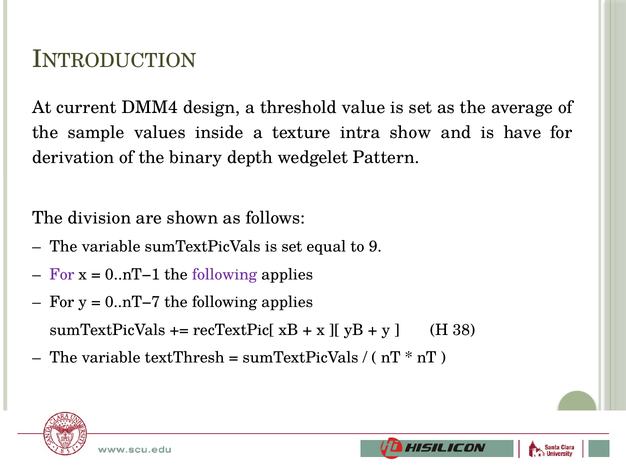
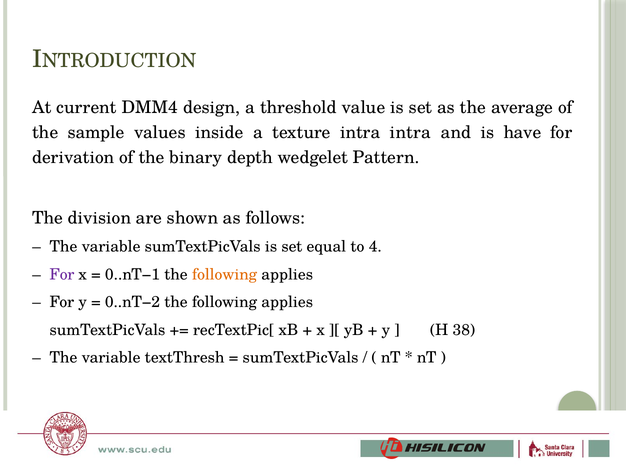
intra show: show -> intra
9: 9 -> 4
following at (225, 275) colour: purple -> orange
0..nT−7: 0..nT−7 -> 0..nT−2
